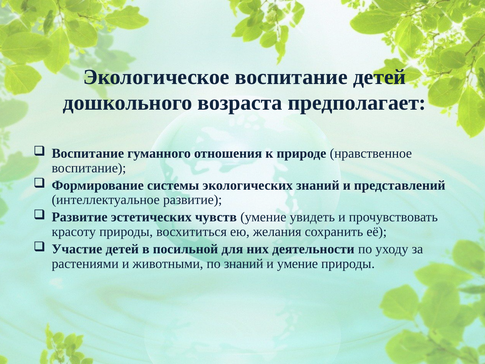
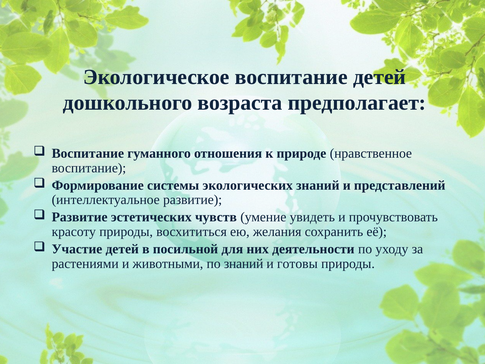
и умение: умение -> готовы
